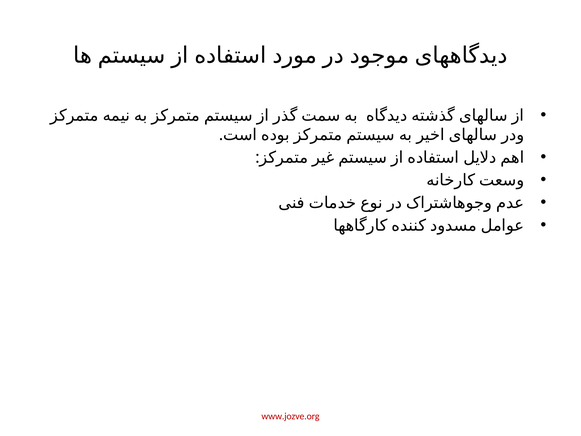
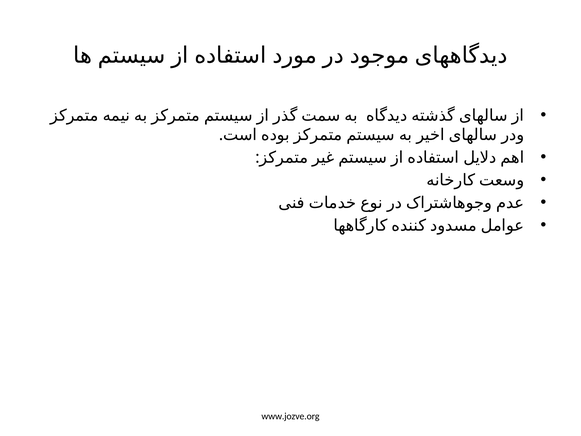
www.jozve.org colour: red -> black
